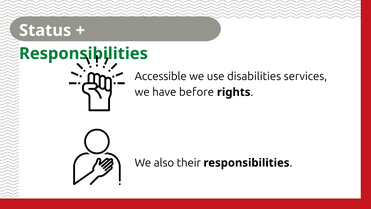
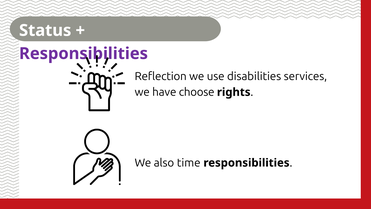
Responsibilities at (83, 53) colour: green -> purple
Accessible: Accessible -> Reflection
before: before -> choose
their: their -> time
